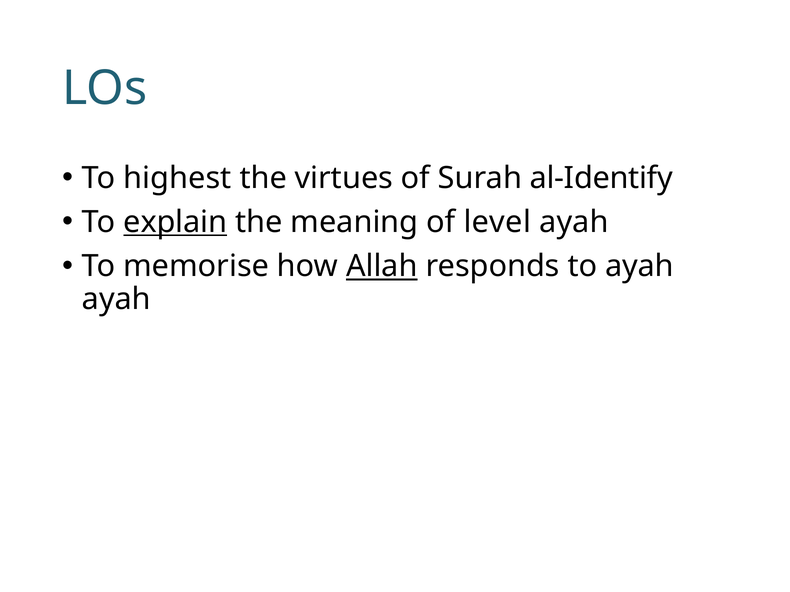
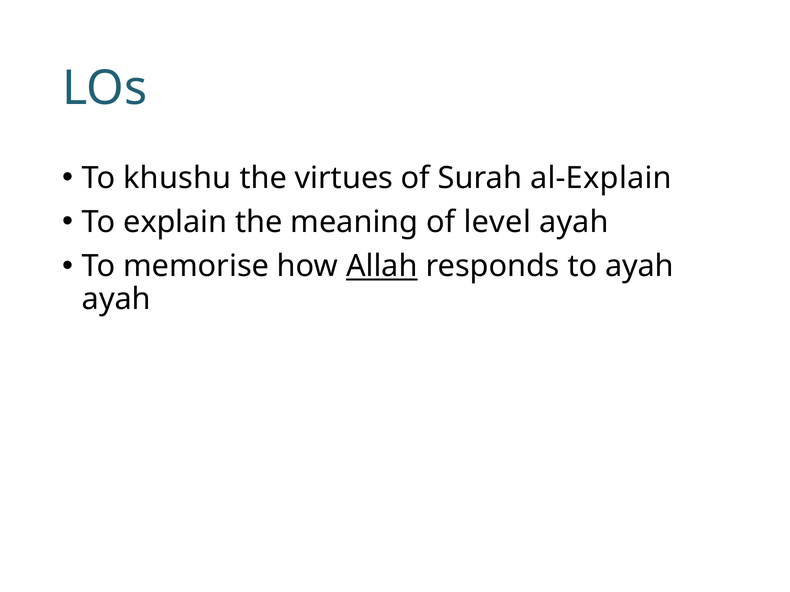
highest: highest -> khushu
al-Identify: al-Identify -> al-Explain
explain underline: present -> none
